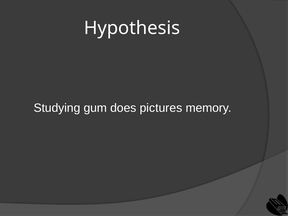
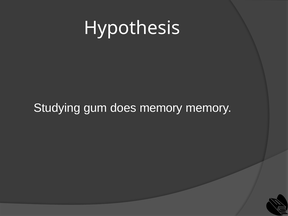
does pictures: pictures -> memory
